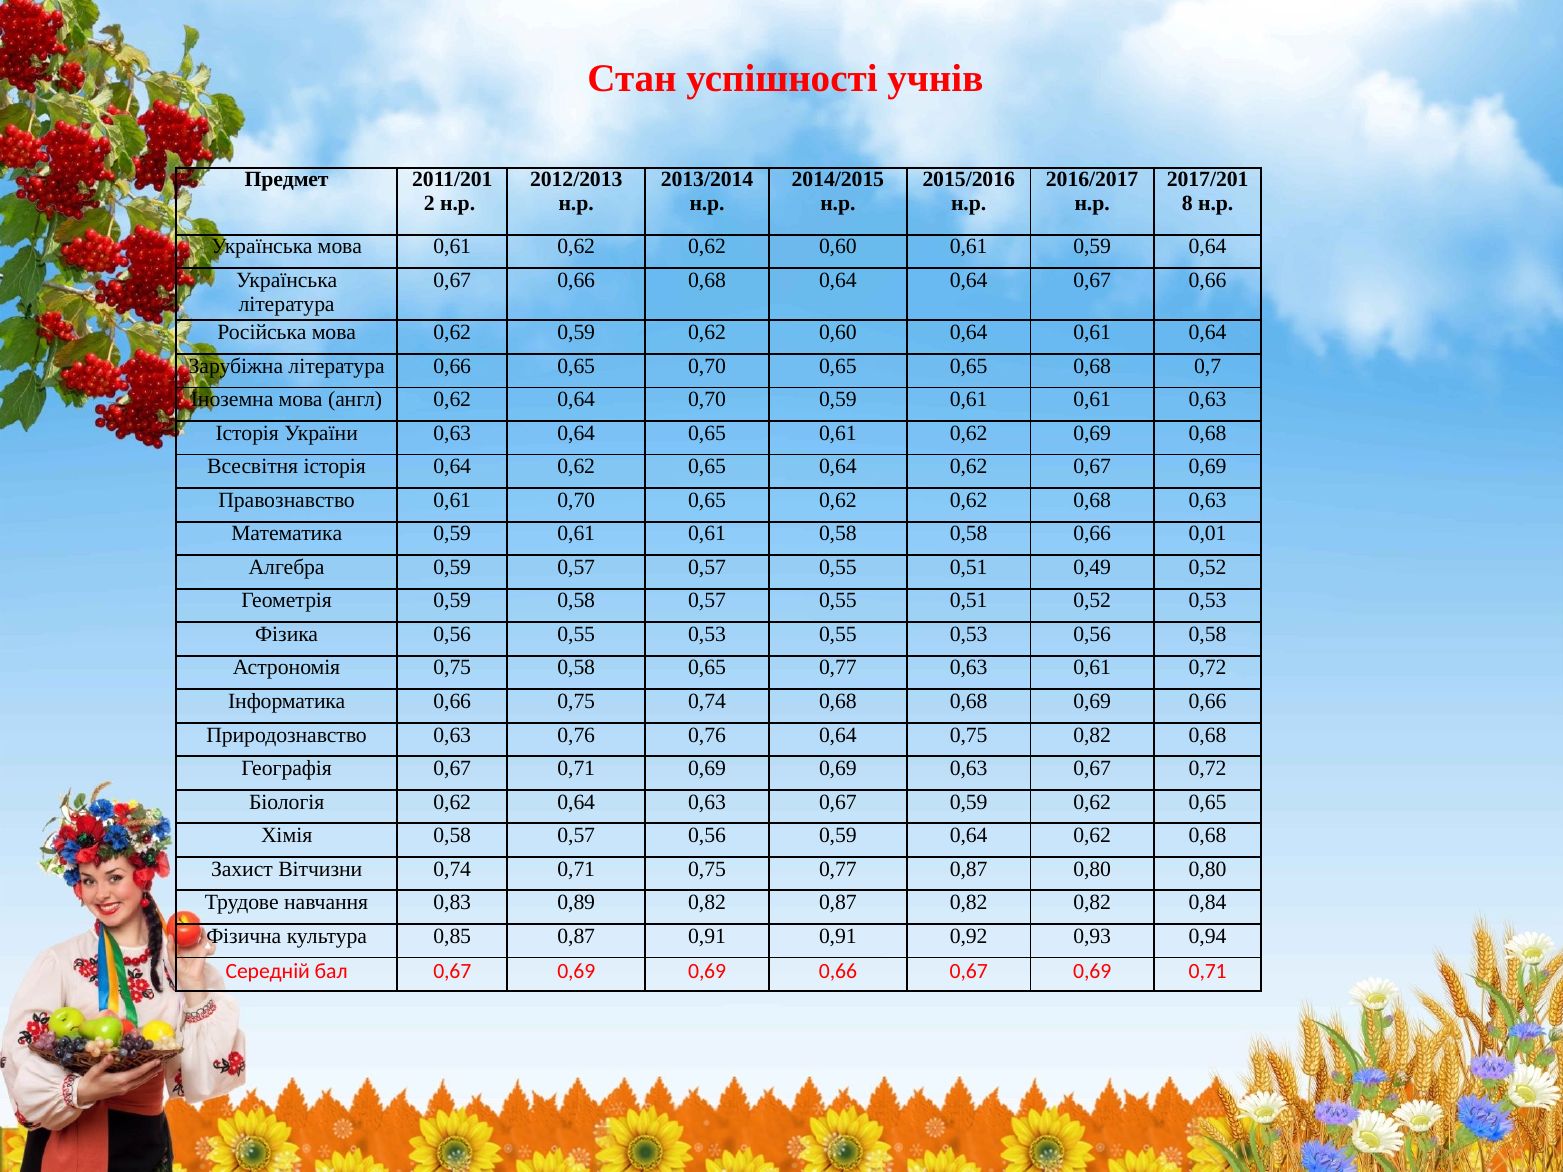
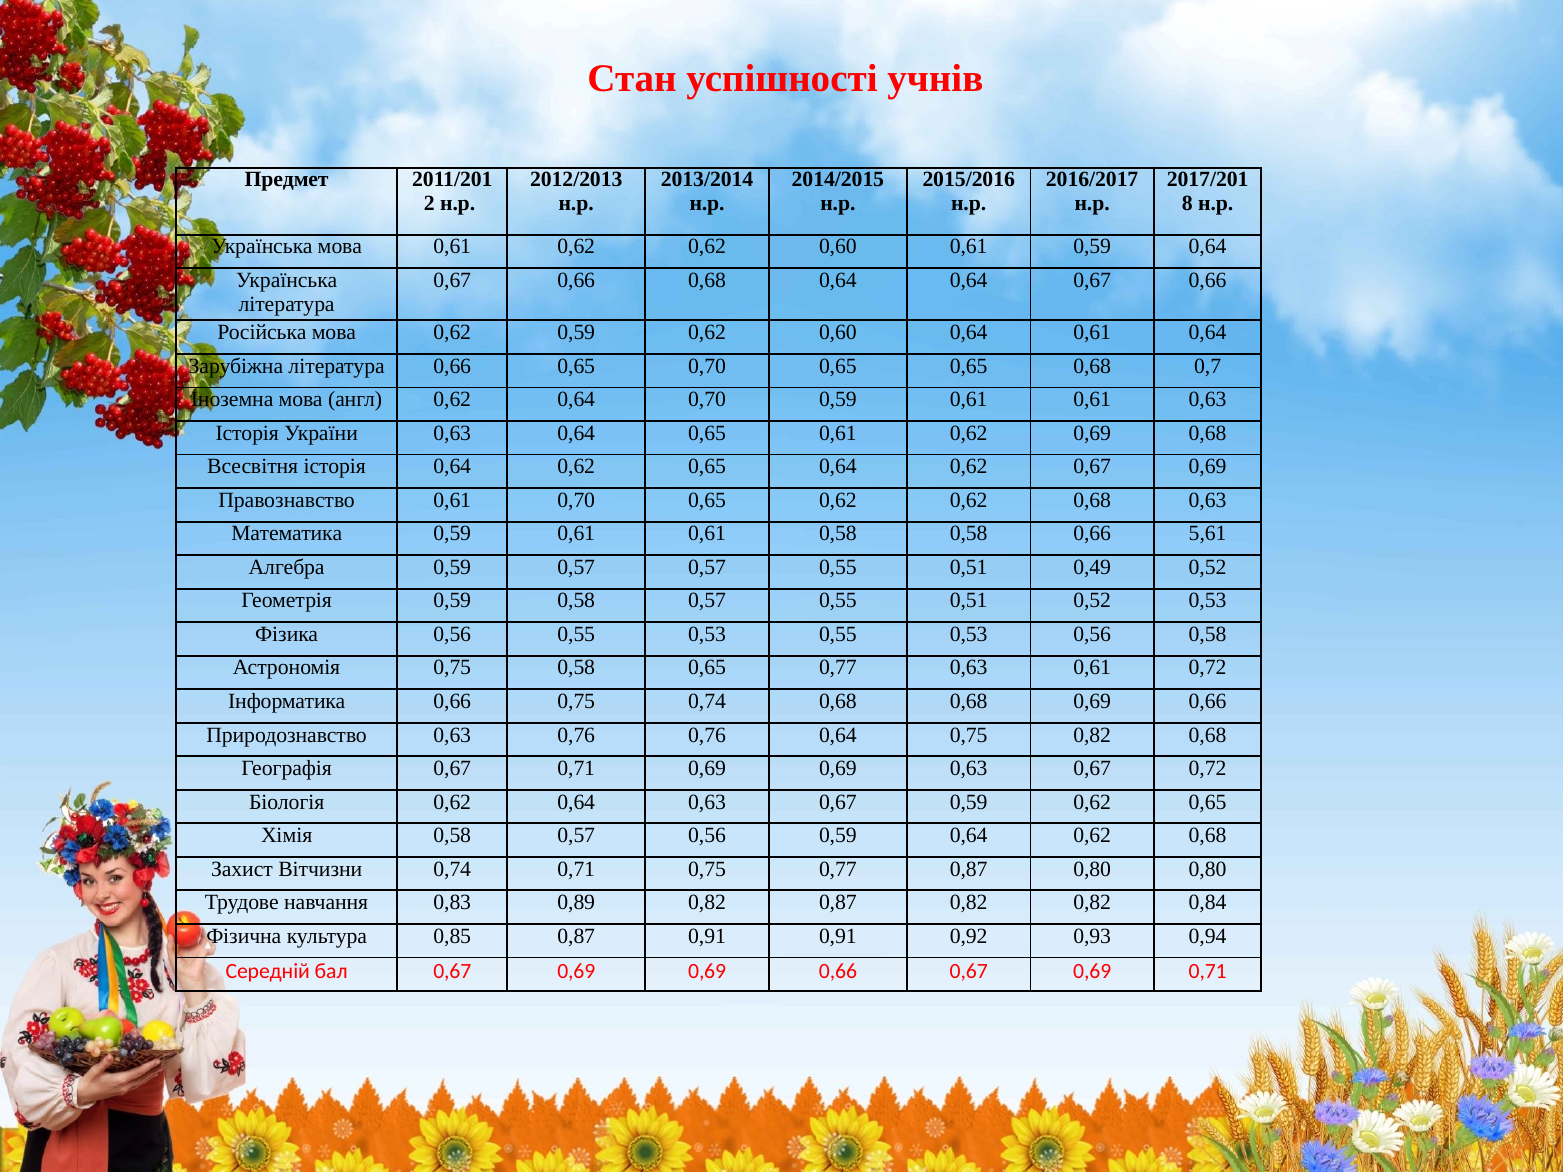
0,01: 0,01 -> 5,61
